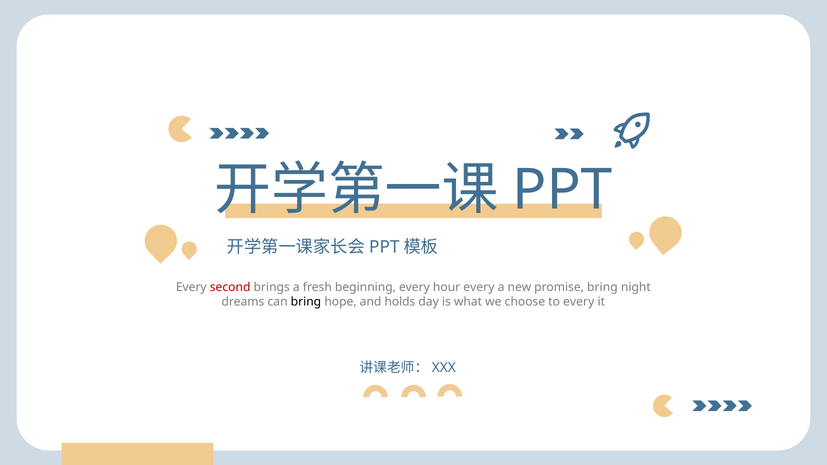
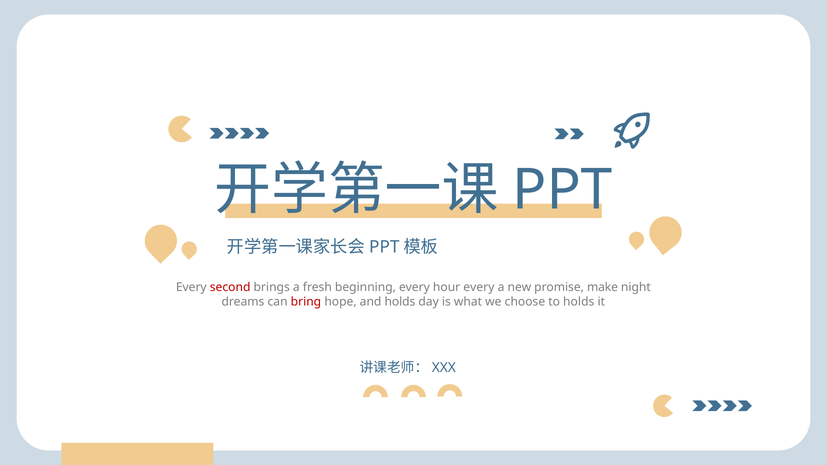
promise bring: bring -> make
bring at (306, 302) colour: black -> red
to every: every -> holds
